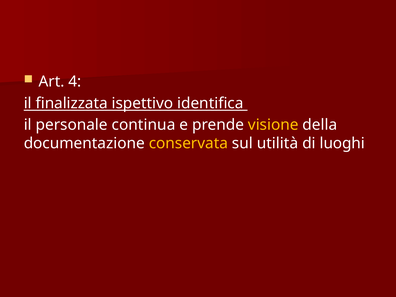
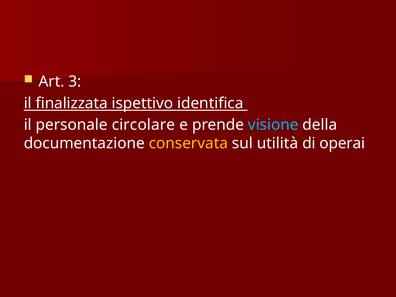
4: 4 -> 3
continua: continua -> circolare
visione colour: yellow -> light blue
luoghi: luoghi -> operai
